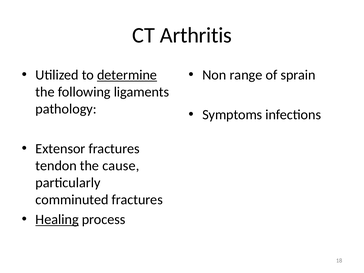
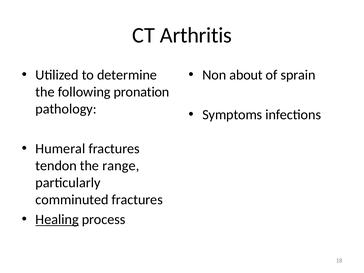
determine underline: present -> none
range: range -> about
ligaments: ligaments -> pronation
Extensor: Extensor -> Humeral
cause: cause -> range
